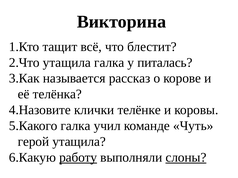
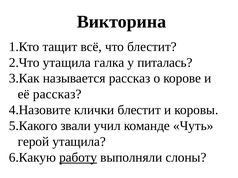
её телёнка: телёнка -> рассказ
клички телёнке: телёнке -> блестит
галка at (76, 126): галка -> звали
слоны underline: present -> none
